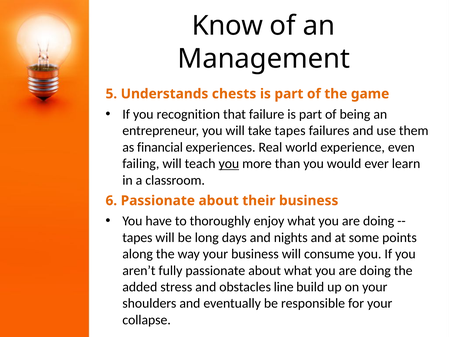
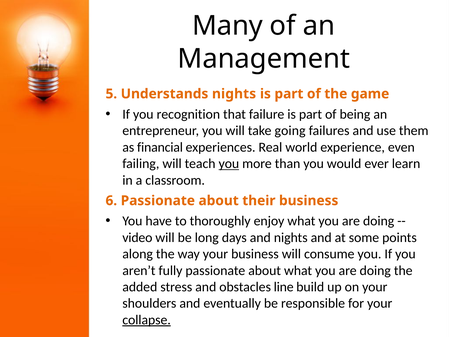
Know: Know -> Many
Understands chests: chests -> nights
take tapes: tapes -> going
tapes at (137, 237): tapes -> video
collapse underline: none -> present
